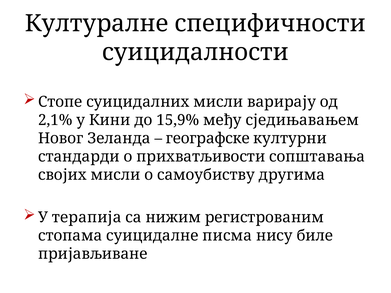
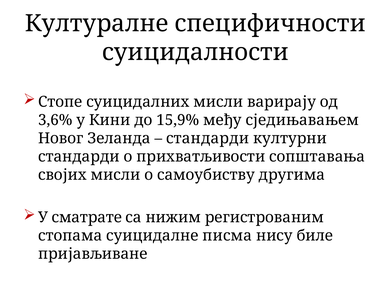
2,1%: 2,1% -> 3,6%
географске at (208, 138): географске -> стандарди
терапија: терапија -> сматрате
